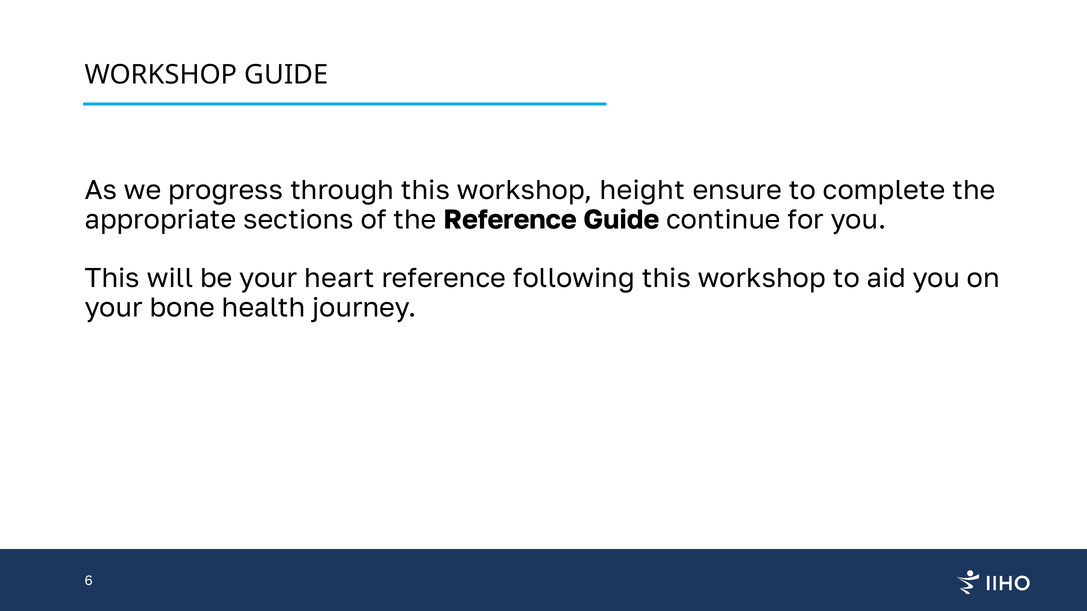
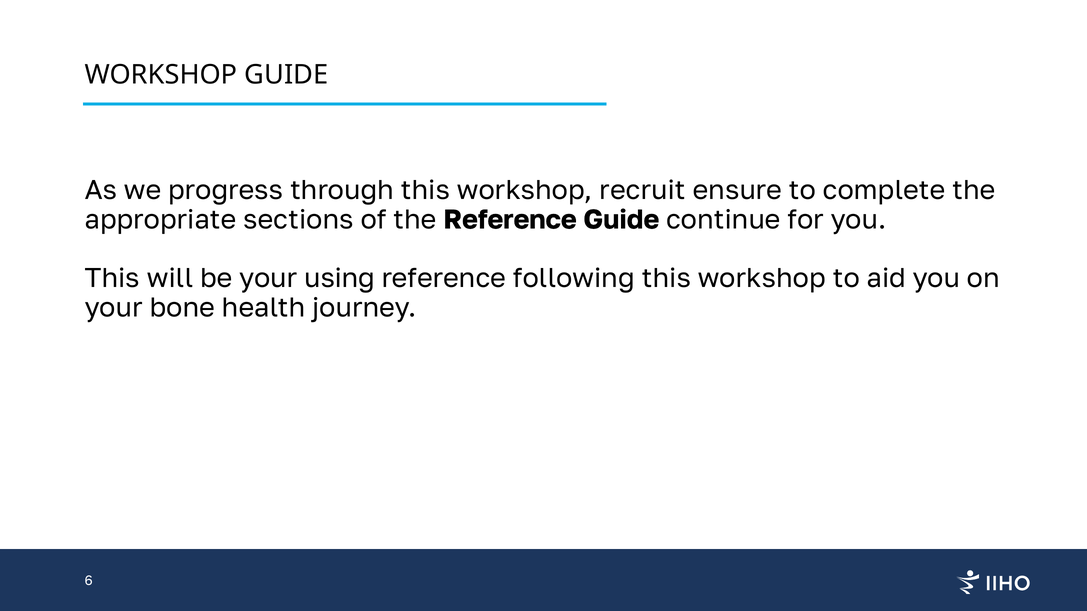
height: height -> recruit
heart: heart -> using
